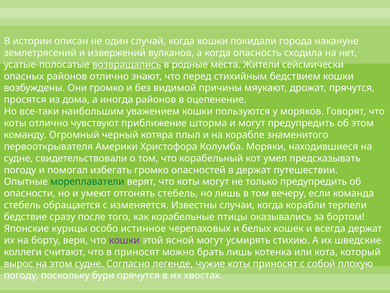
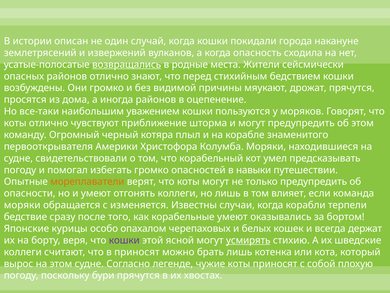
в держат: держат -> навыки
мореплаватели colour: green -> orange
отгонять стебель: стебель -> коллеги
вечеру: вечеру -> влияет
стебель at (22, 205): стебель -> моряки
корабельные птицы: птицы -> умеют
истинное: истинное -> опахалом
усмирять underline: none -> present
